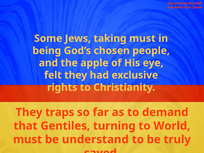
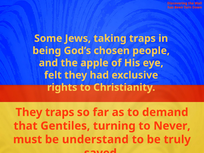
taking must: must -> traps
World: World -> Never
